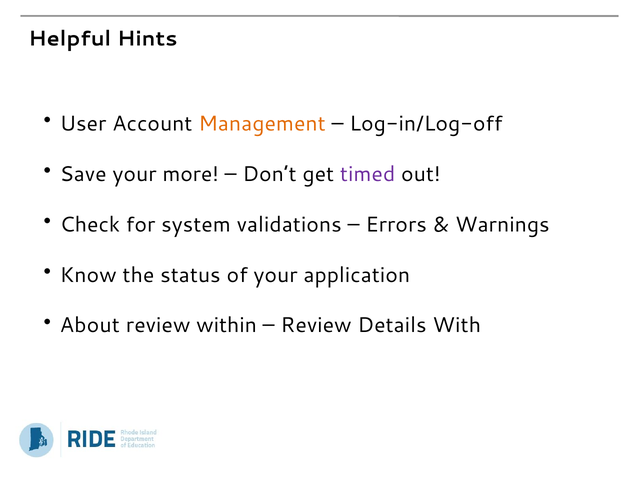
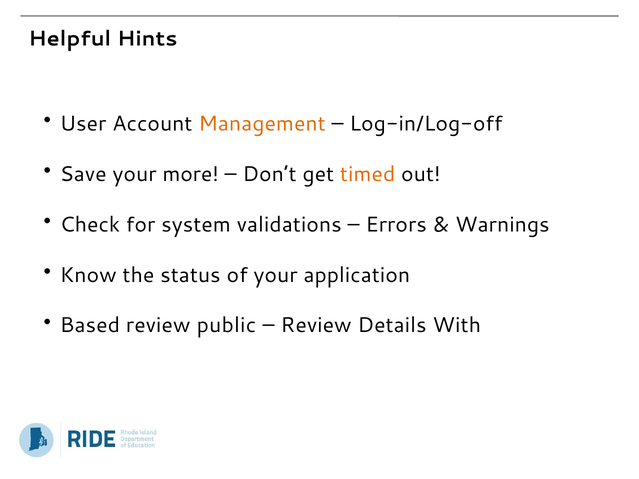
timed colour: purple -> orange
About: About -> Based
within: within -> public
